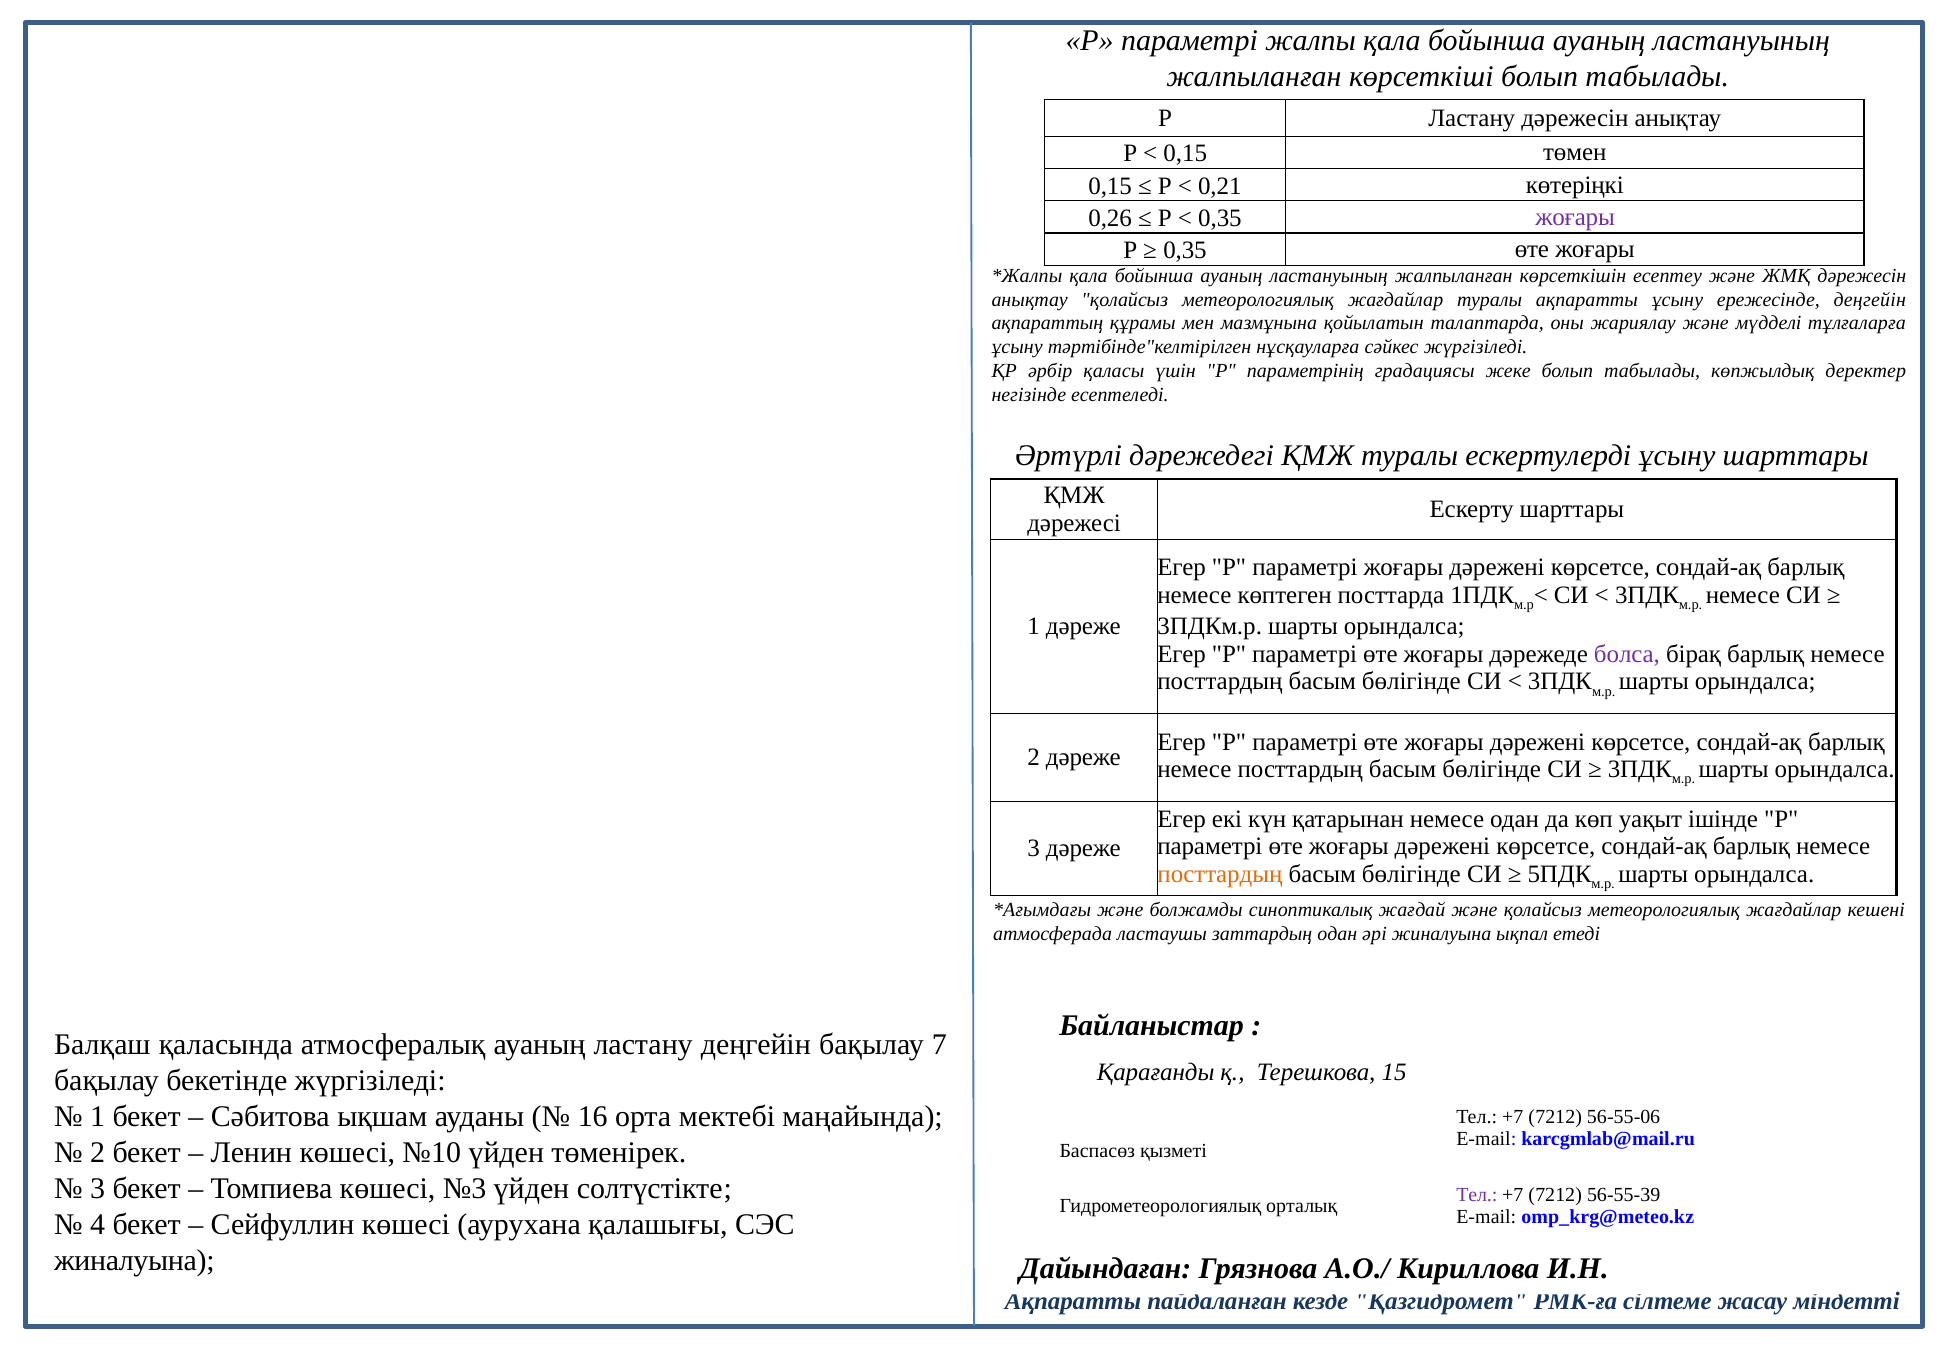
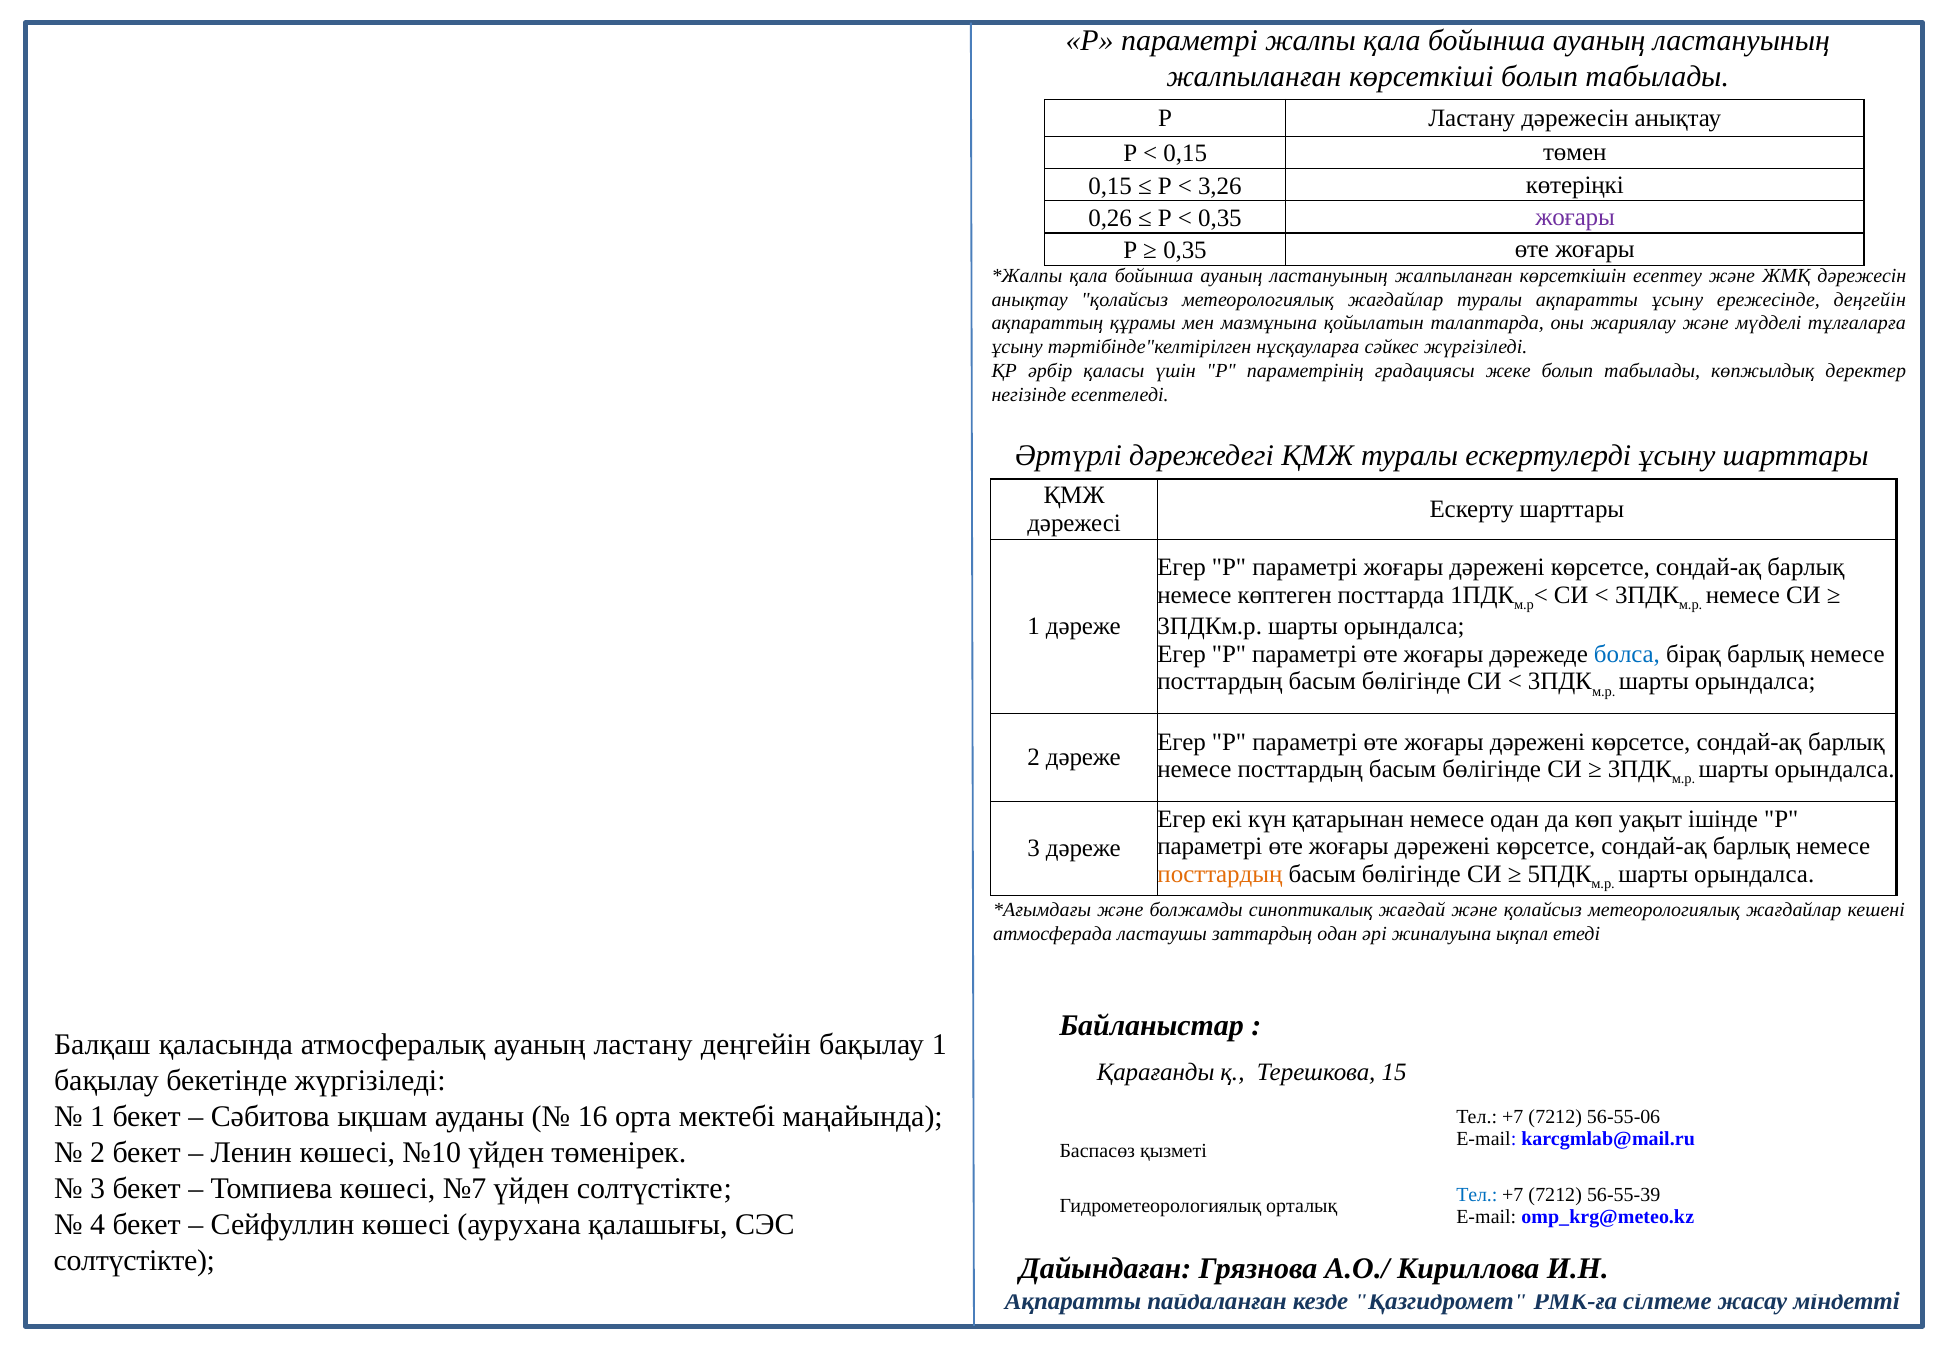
0,21: 0,21 -> 3,26
болса colour: purple -> blue
бақылау 7: 7 -> 1
№3: №3 -> №7
Тел at (1477, 1195) colour: purple -> blue
жиналуына at (134, 1260): жиналуына -> солтүстікте
